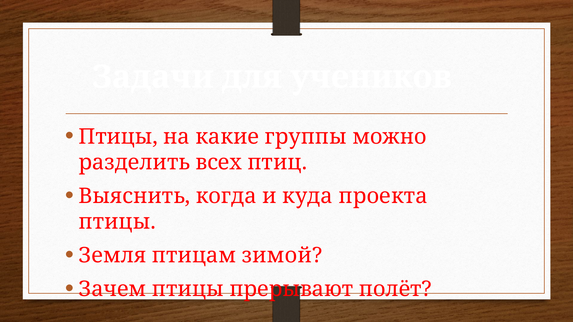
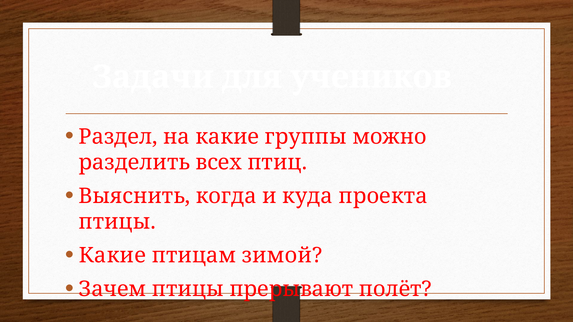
Птицы at (118, 137): Птицы -> Раздел
Земля at (112, 256): Земля -> Какие
